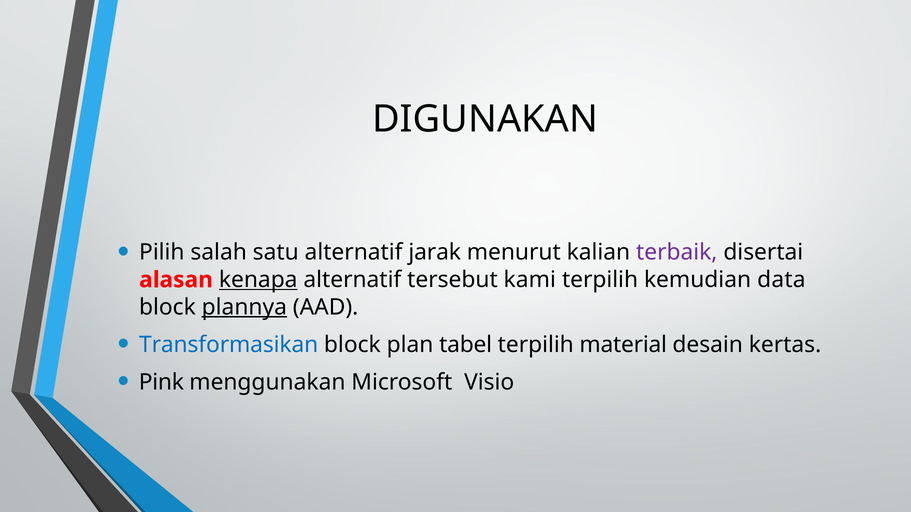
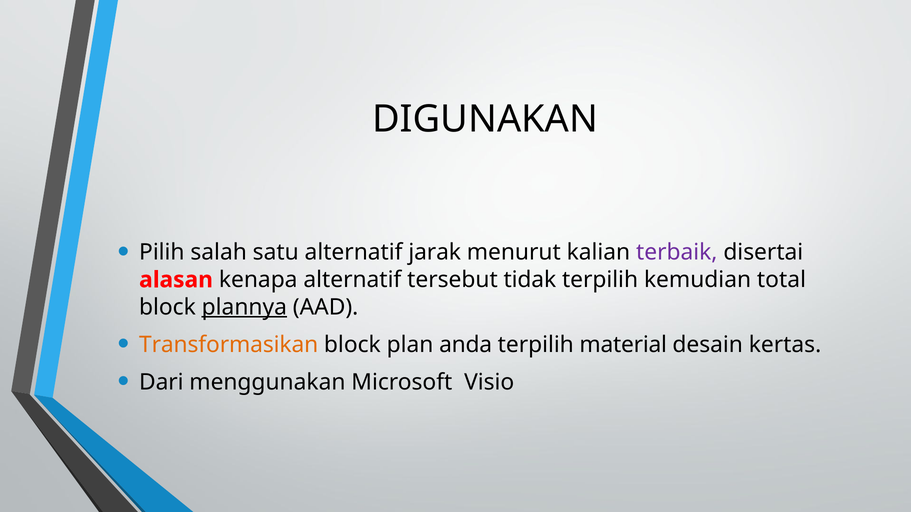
kenapa underline: present -> none
kami: kami -> tidak
data: data -> total
Transformasikan colour: blue -> orange
tabel: tabel -> anda
Pink: Pink -> Dari
